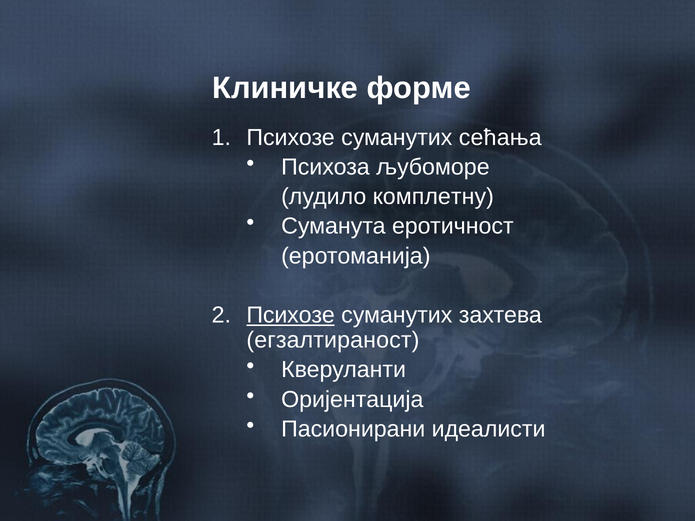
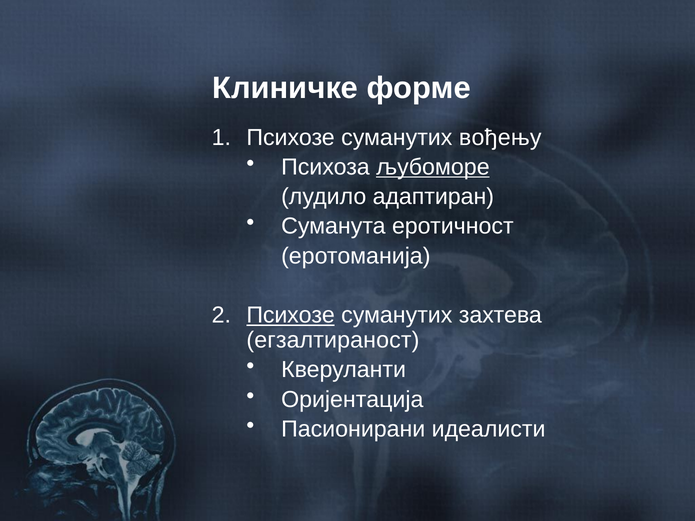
сећања: сећања -> вођењу
љубоморе underline: none -> present
комплетну: комплетну -> адаптиран
